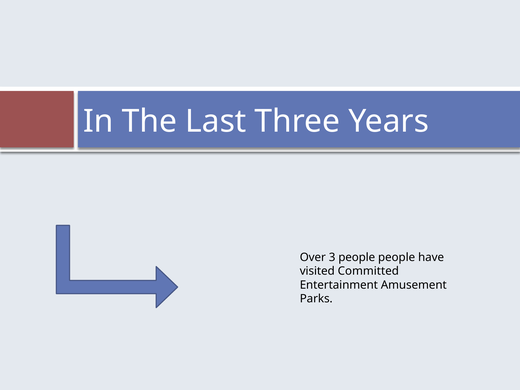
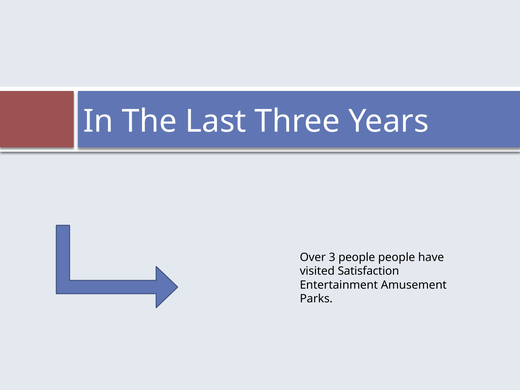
Committed: Committed -> Satisfaction
